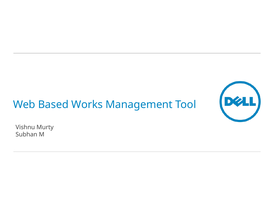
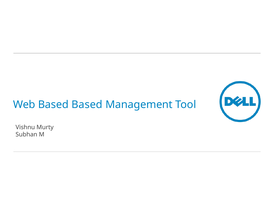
Based Works: Works -> Based
